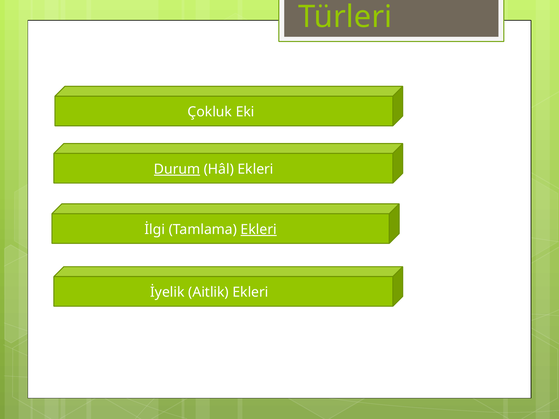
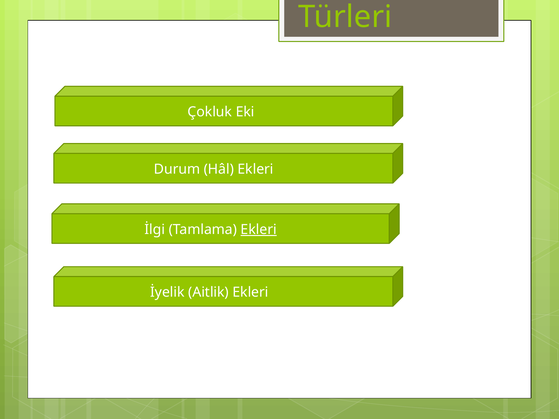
Durum underline: present -> none
